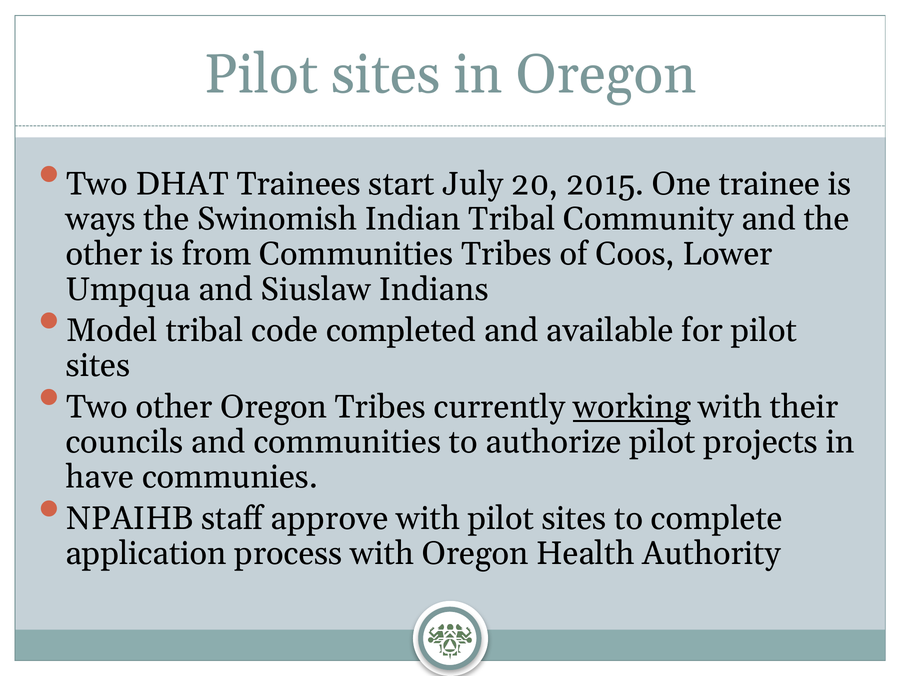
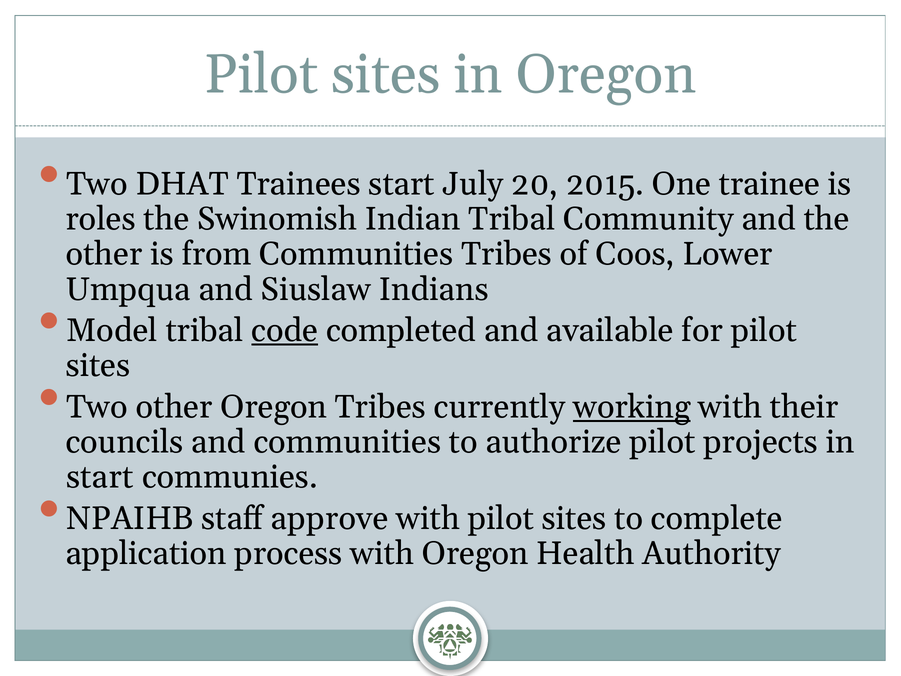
ways: ways -> roles
code underline: none -> present
have at (100, 477): have -> start
